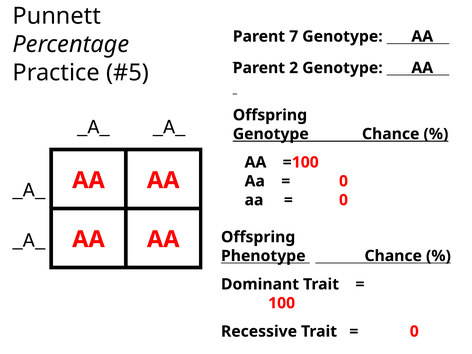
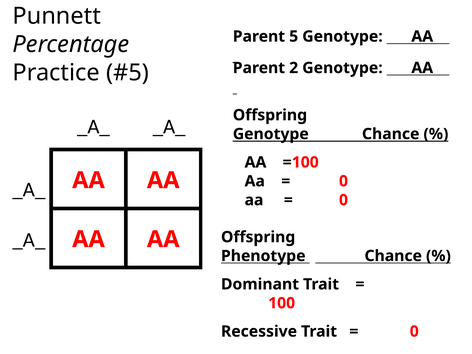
7: 7 -> 5
